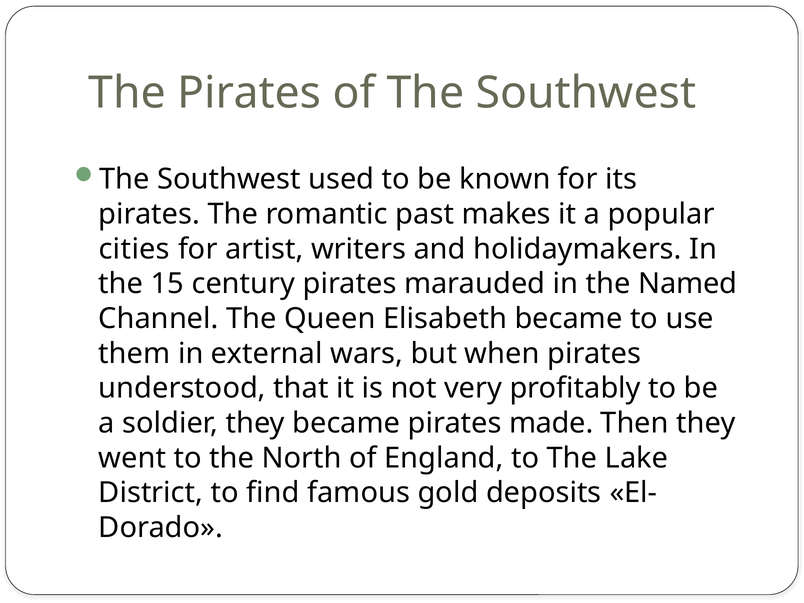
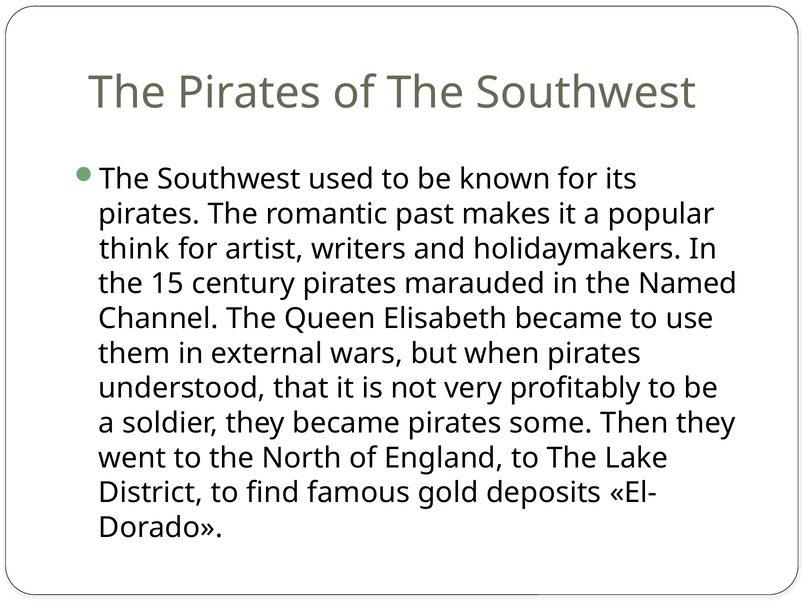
cities: cities -> think
made: made -> some
